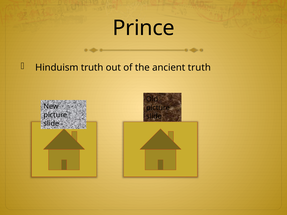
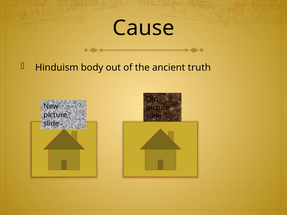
Prince: Prince -> Cause
Hinduism truth: truth -> body
